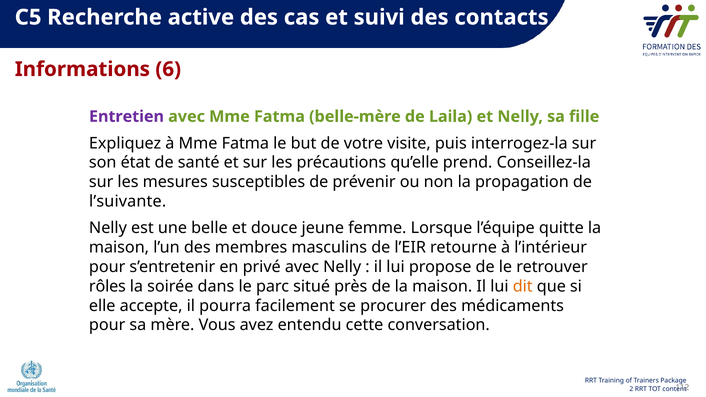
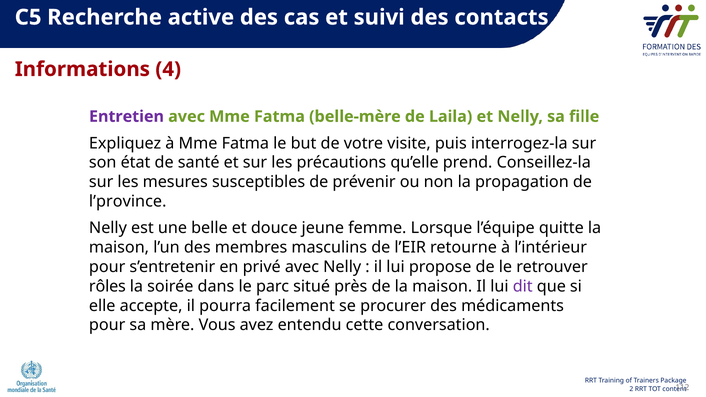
6: 6 -> 4
l’suivante: l’suivante -> l’province
dit colour: orange -> purple
